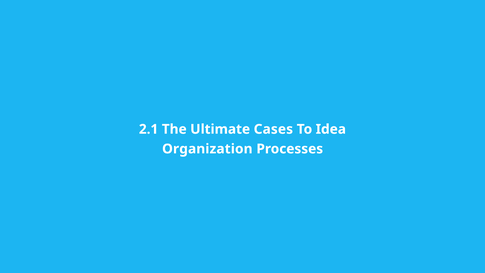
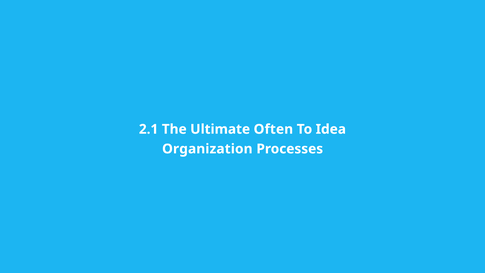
Cases: Cases -> Often
